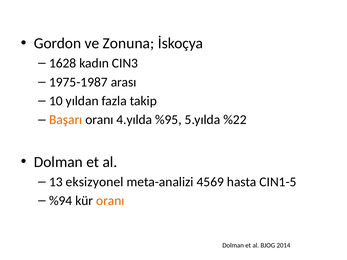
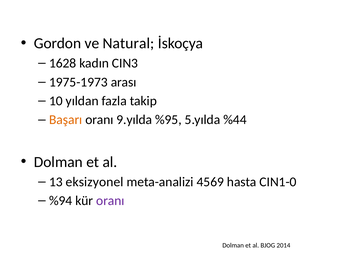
Zonuna: Zonuna -> Natural
1975-1987: 1975-1987 -> 1975-1973
4.yılda: 4.yılda -> 9.yılda
%22: %22 -> %44
CIN1-5: CIN1-5 -> CIN1-0
oranı at (110, 201) colour: orange -> purple
